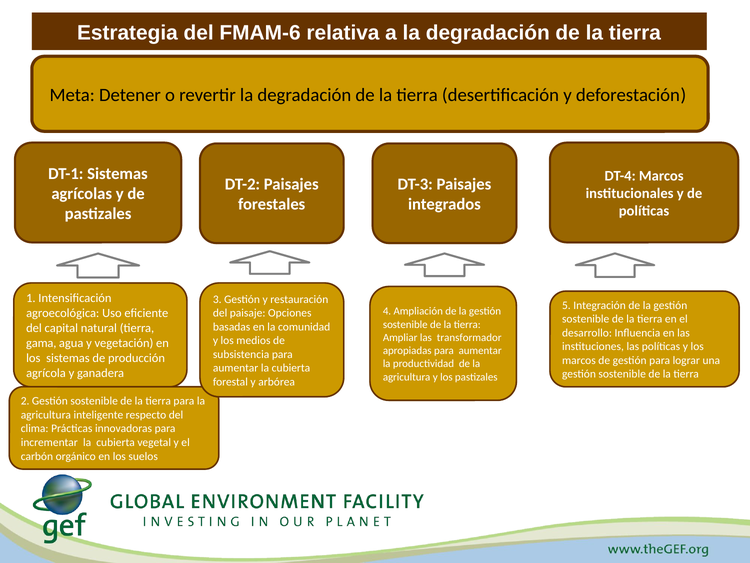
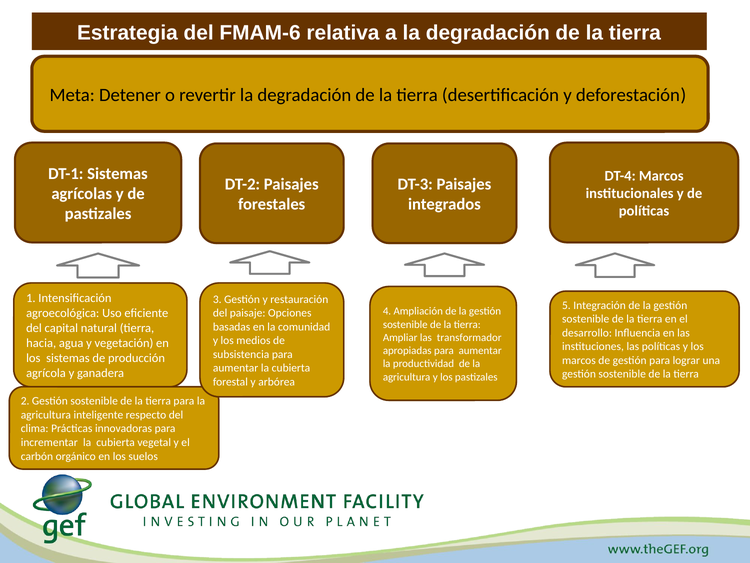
gama: gama -> hacia
